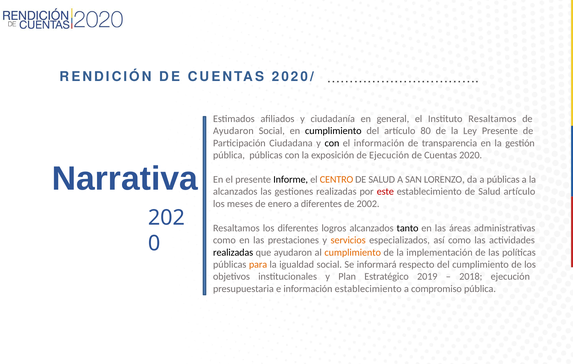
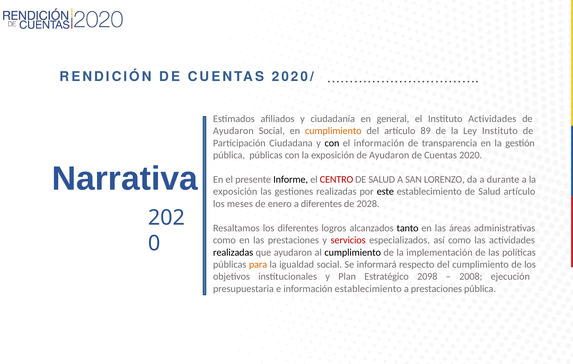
Instituto Resaltamos: Resaltamos -> Actividades
cumplimiento at (333, 131) colour: black -> orange
80: 80 -> 89
Ley Presente: Presente -> Instituto
exposición de Ejecución: Ejecución -> Ayudaron
CENTRO colour: orange -> red
a públicas: públicas -> durante
alcanzados at (235, 192): alcanzados -> exposición
este colour: red -> black
2002: 2002 -> 2028
servicios colour: orange -> red
cumplimiento at (353, 252) colour: orange -> black
2019: 2019 -> 2098
2018: 2018 -> 2008
a compromiso: compromiso -> prestaciones
